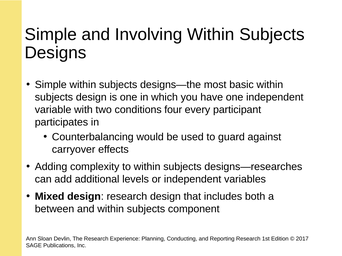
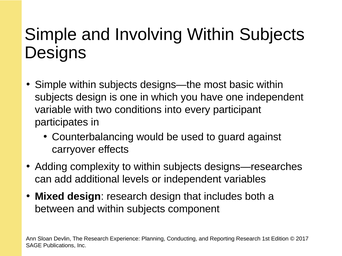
four: four -> into
